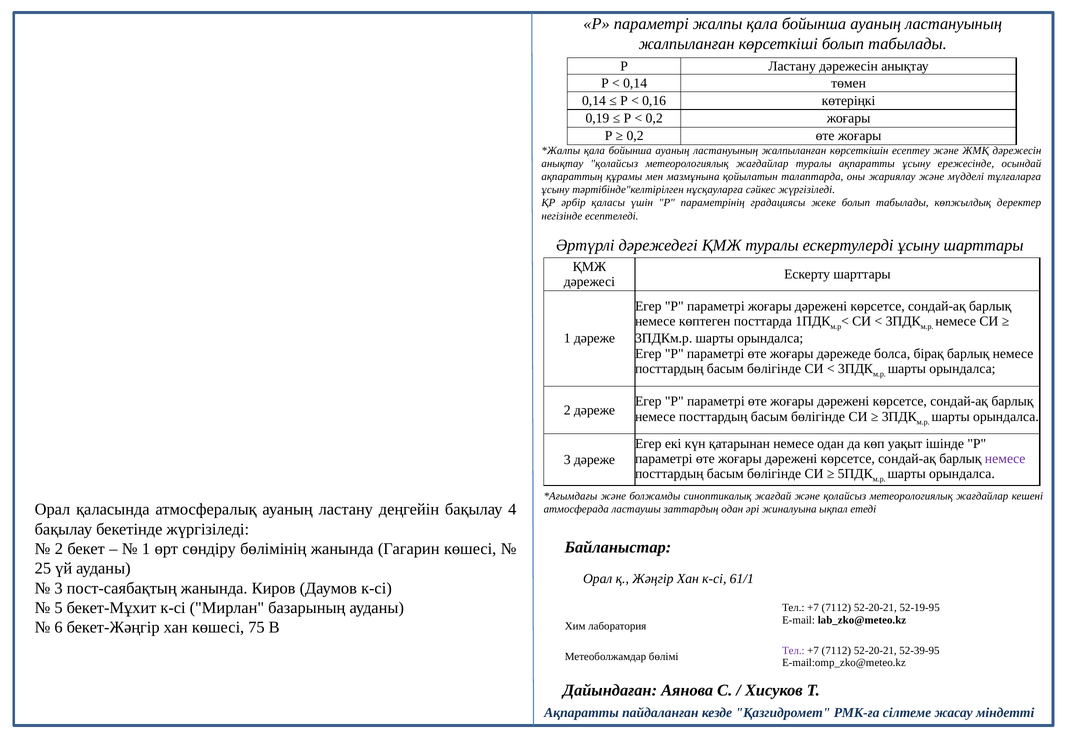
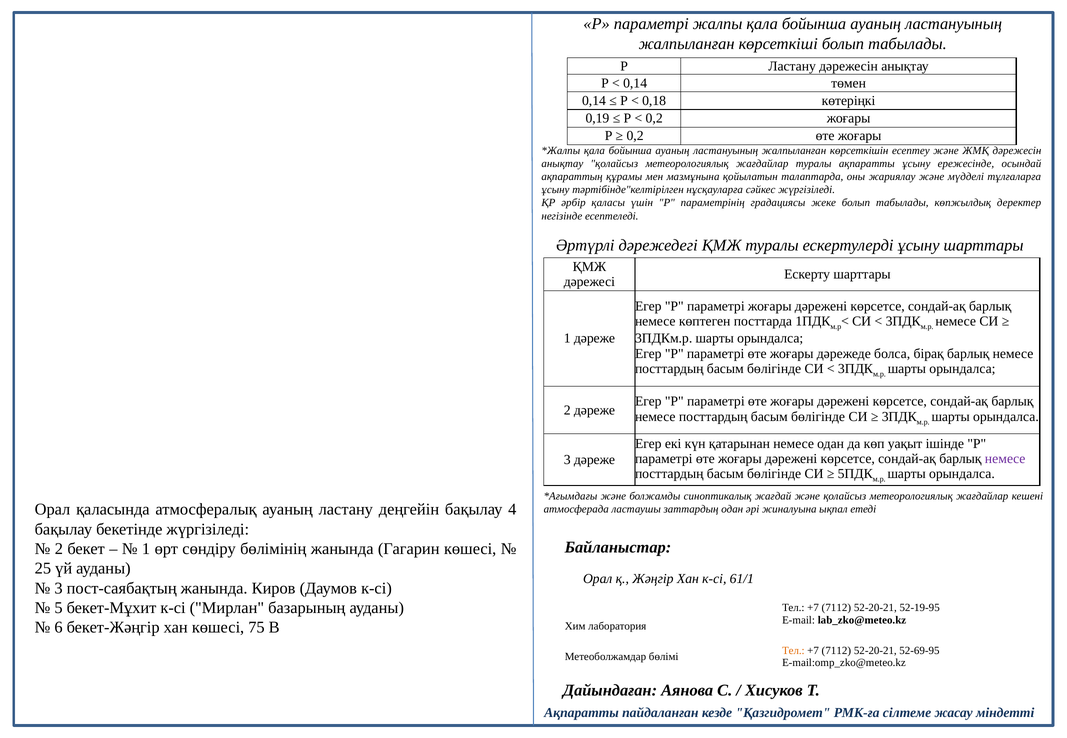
0,16: 0,16 -> 0,18
Тел at (793, 651) colour: purple -> orange
52-39-95: 52-39-95 -> 52-69-95
